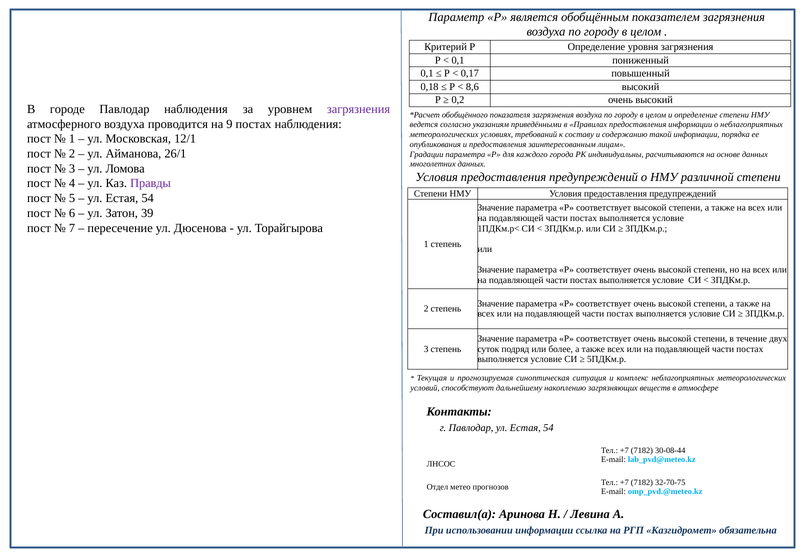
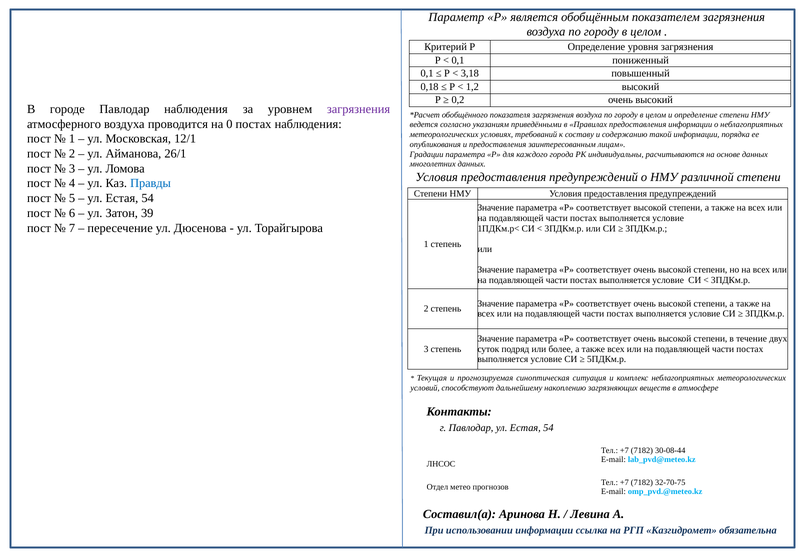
0,17: 0,17 -> 3,18
8,6: 8,6 -> 1,2
9: 9 -> 0
Правды colour: purple -> blue
